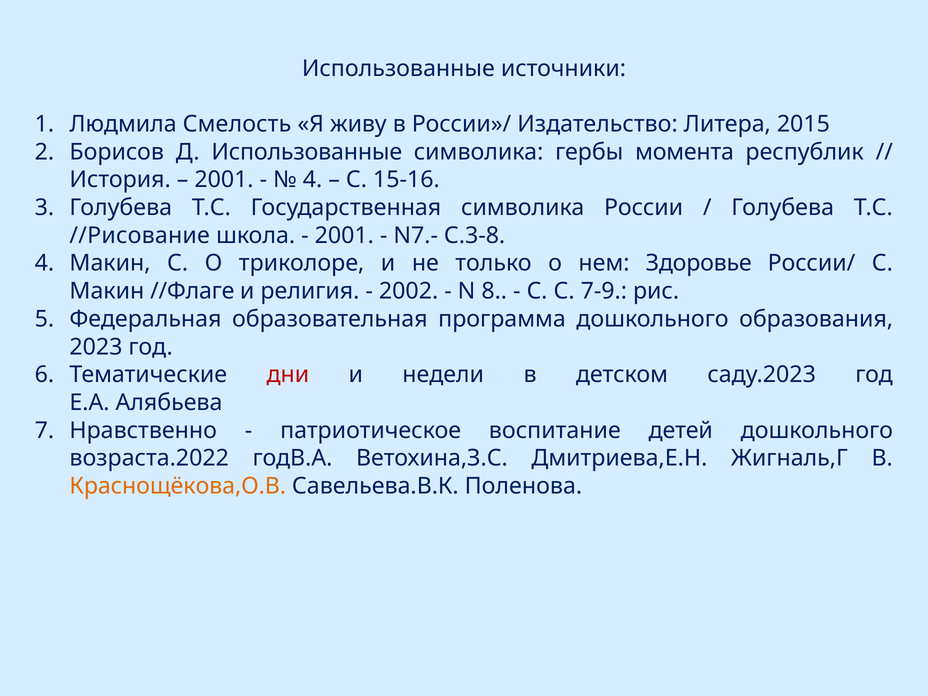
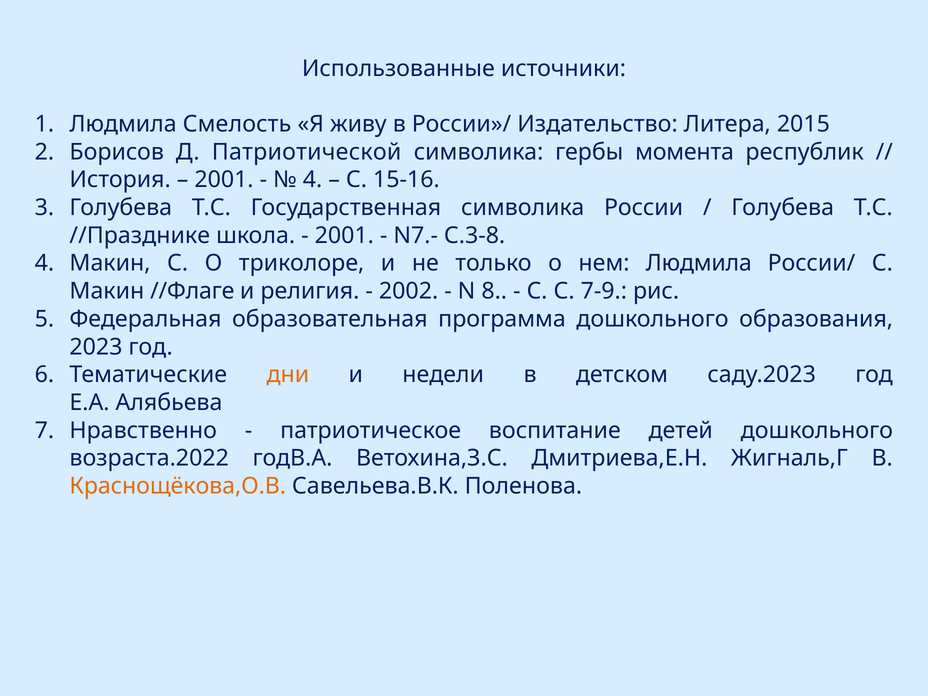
Д Использованные: Использованные -> Патриотической
//Рисование: //Рисование -> //Празднике
нем Здоровье: Здоровье -> Людмила
дни colour: red -> orange
